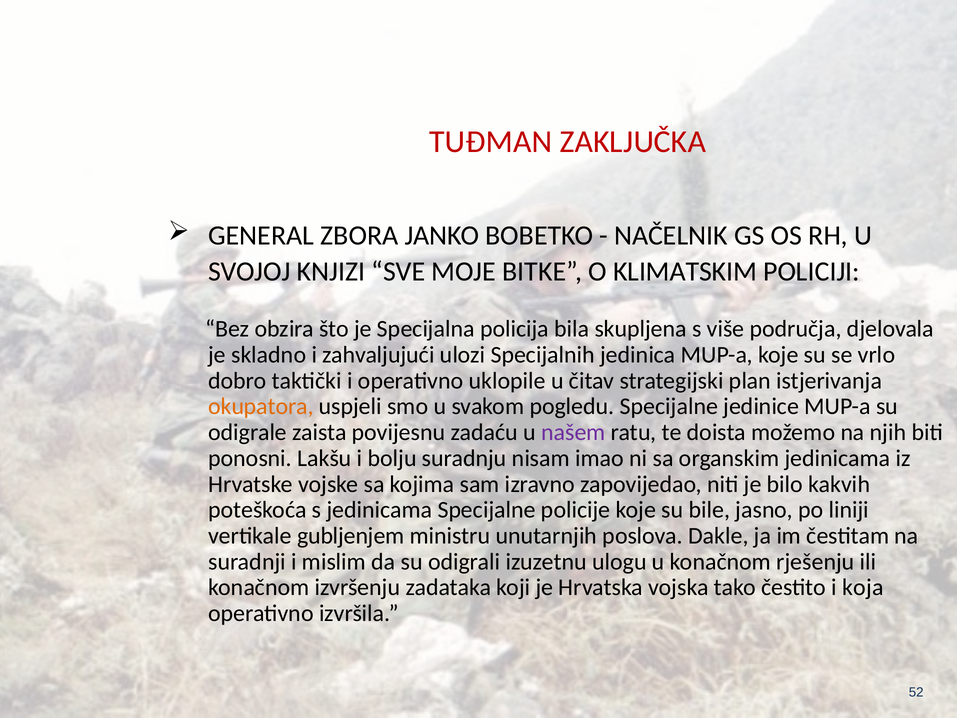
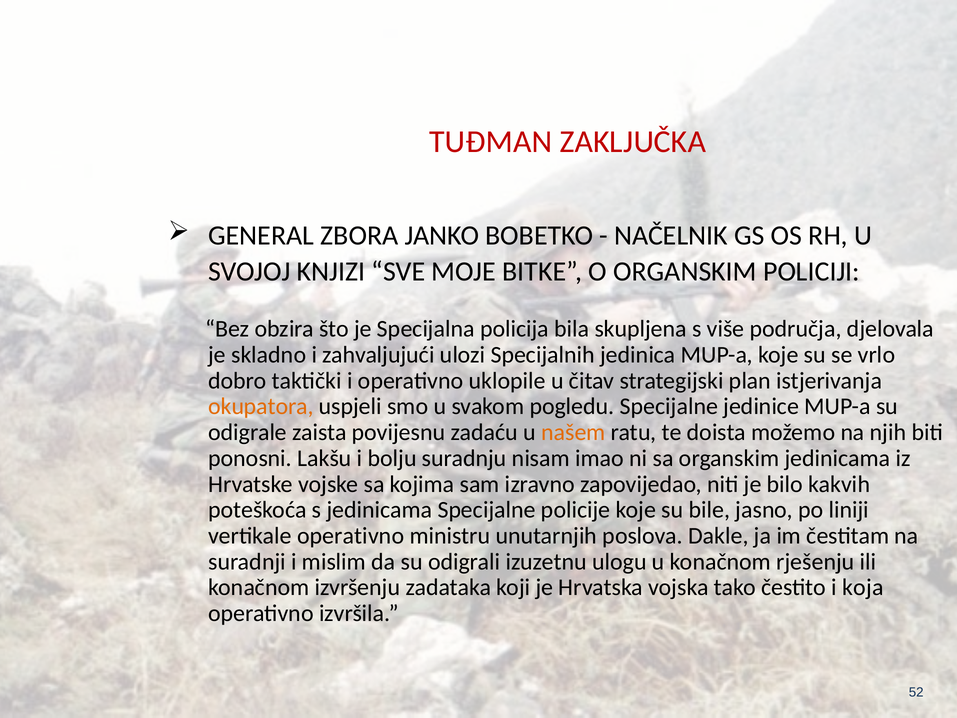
O KLIMATSKIM: KLIMATSKIM -> ORGANSKIM
našem colour: purple -> orange
vertikale gubljenjem: gubljenjem -> operativno
